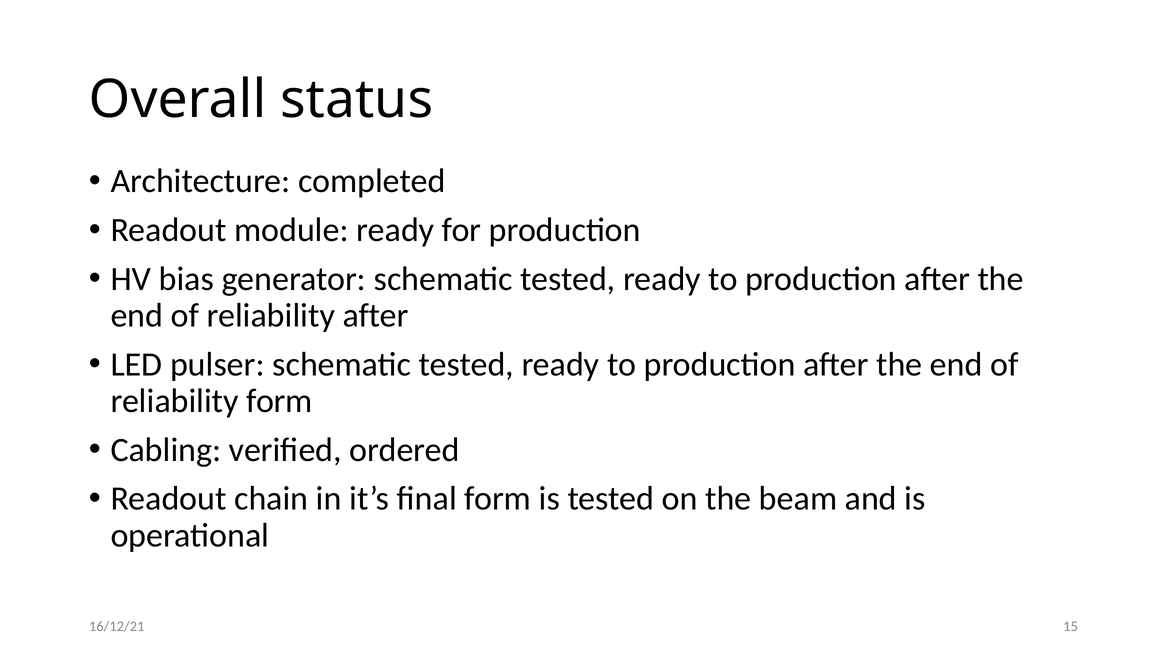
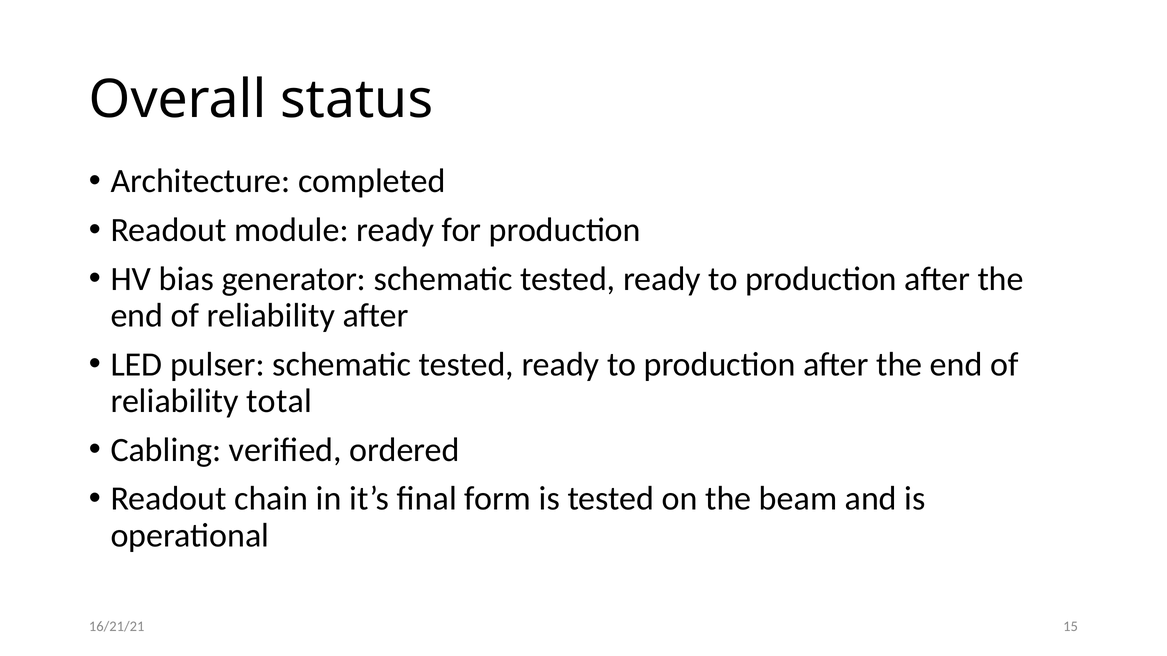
reliability form: form -> total
16/12/21: 16/12/21 -> 16/21/21
